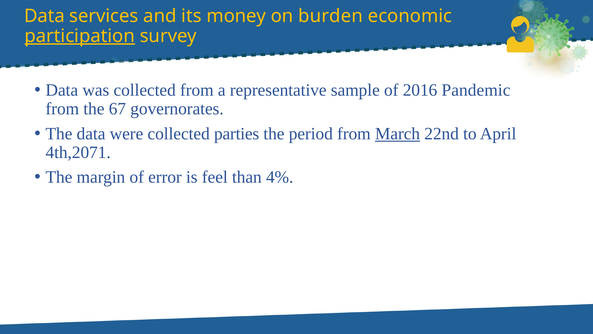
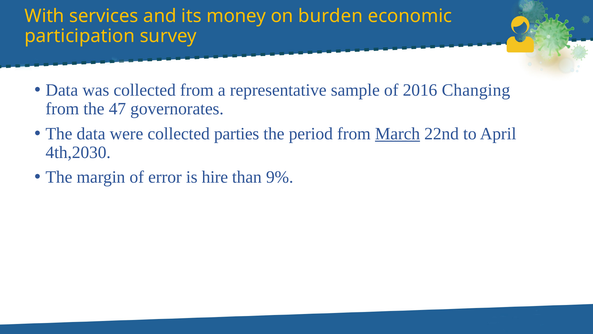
Data at (45, 16): Data -> With
participation underline: present -> none
Pandemic: Pandemic -> Changing
67: 67 -> 47
4th,2071: 4th,2071 -> 4th,2030
feel: feel -> hire
4%: 4% -> 9%
